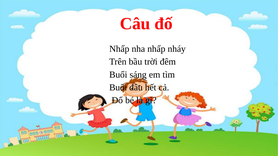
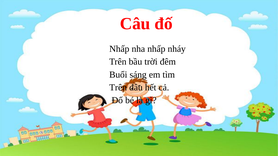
Buổi at (118, 88): Buổi -> Trên
